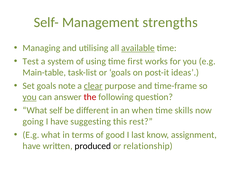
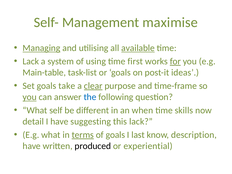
strengths: strengths -> maximise
Managing underline: none -> present
Test at (31, 61): Test -> Lack
for underline: none -> present
note: note -> take
the colour: red -> blue
going: going -> detail
this rest: rest -> lack
terms underline: none -> present
of good: good -> goals
assignment: assignment -> description
relationship: relationship -> experiential
